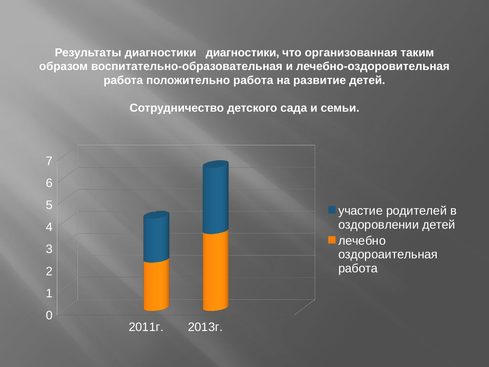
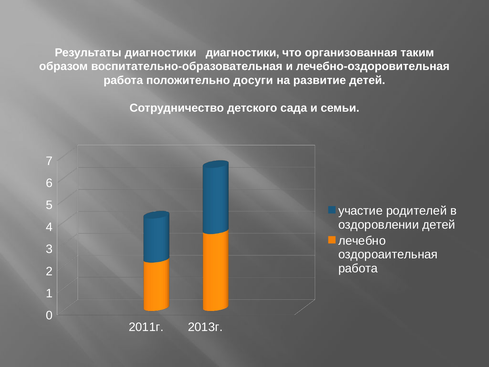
положительно работа: работа -> досуги
